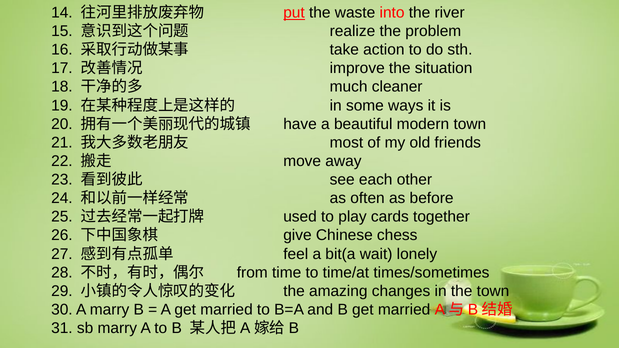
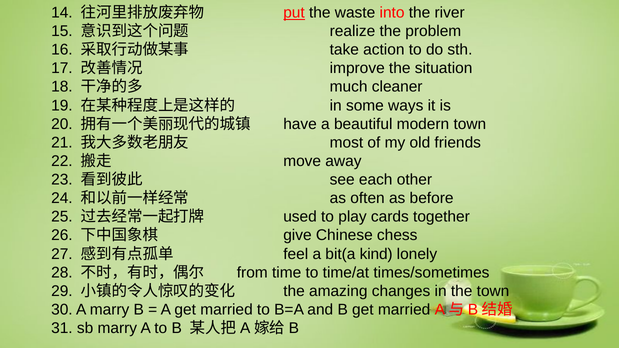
wait: wait -> kind
